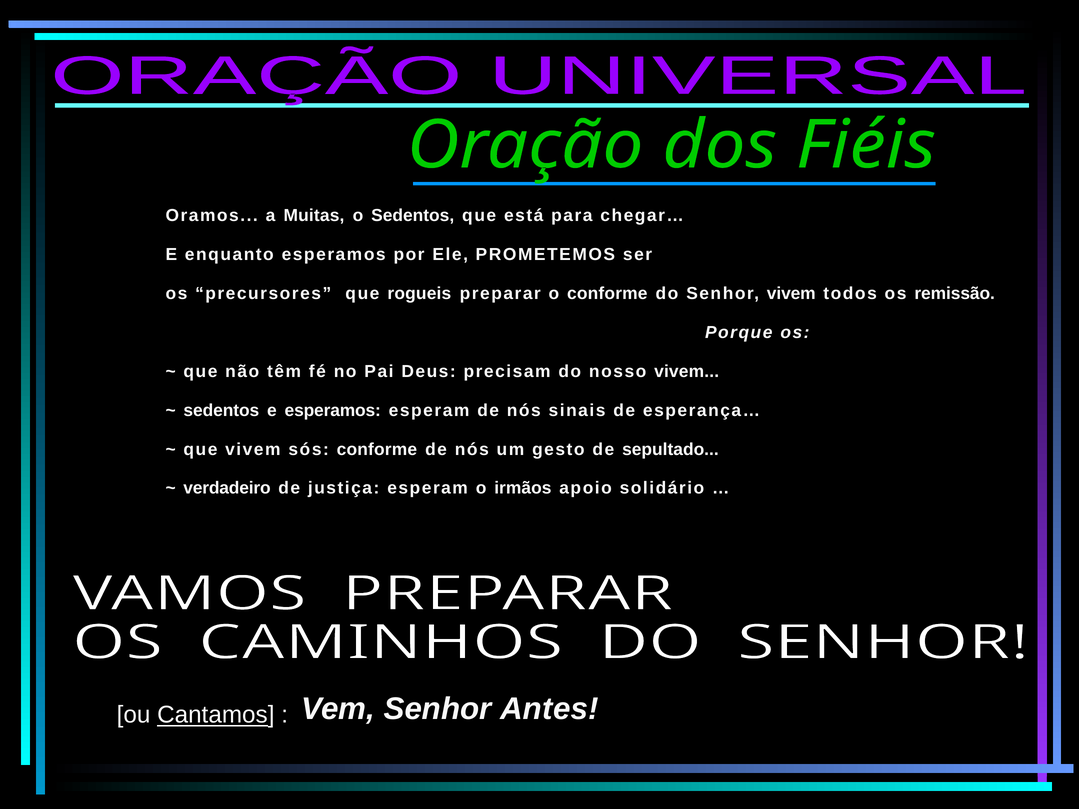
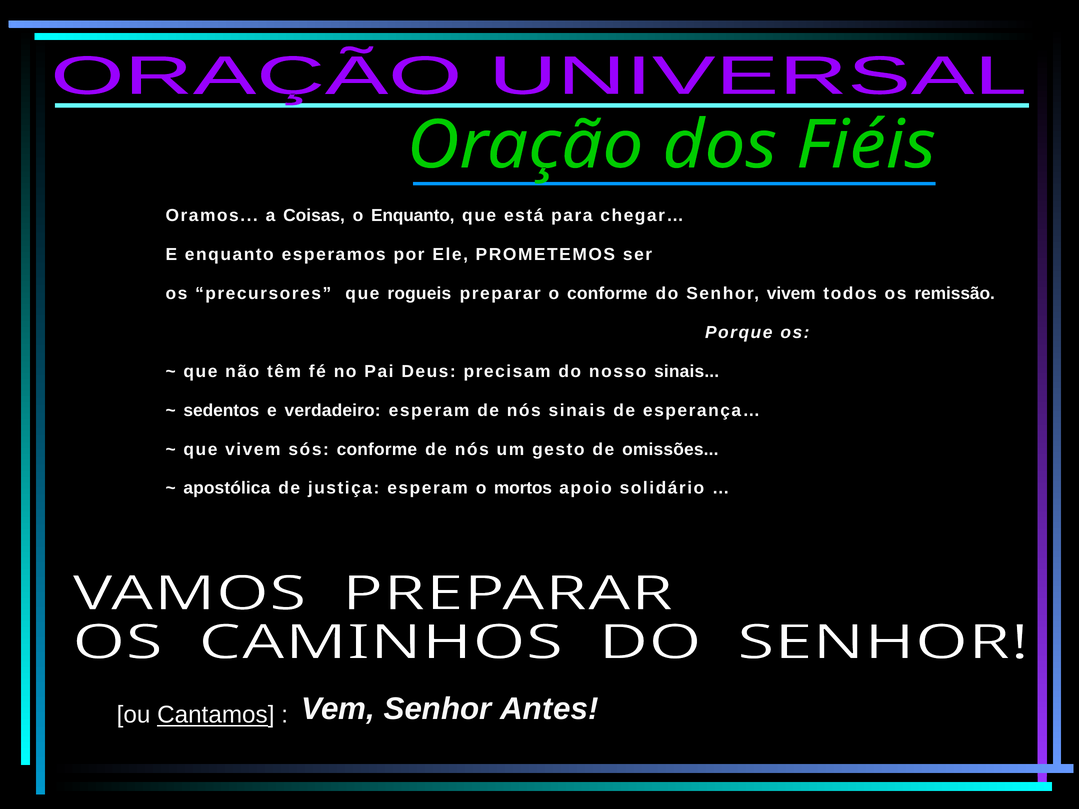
Muitas: Muitas -> Coisas
o Sedentos: Sedentos -> Enquanto
nosso vivem: vivem -> sinais
e esperamos: esperamos -> verdadeiro
sepultado: sepultado -> omissões
verdadeiro: verdadeiro -> apostólica
irmãos: irmãos -> mortos
